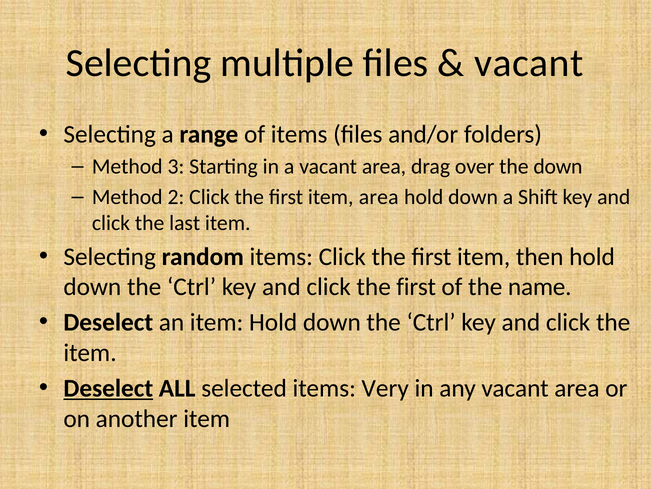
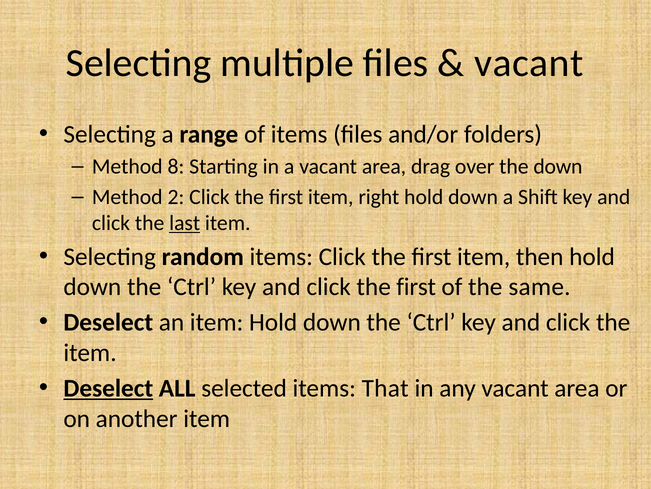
3: 3 -> 8
item area: area -> right
last underline: none -> present
name: name -> same
Very: Very -> That
